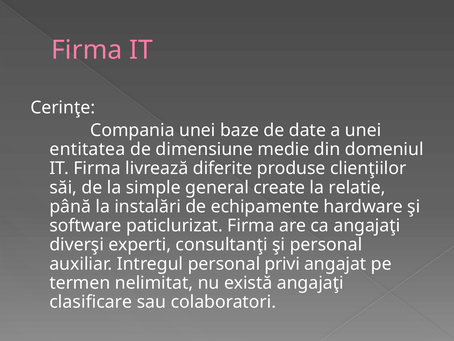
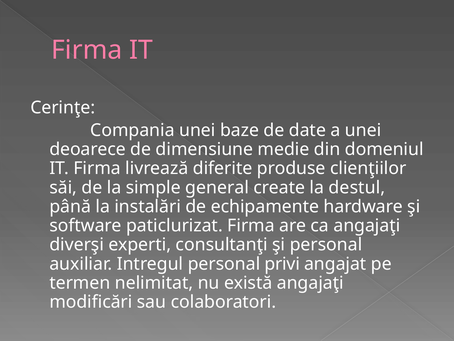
entitatea: entitatea -> deoarece
relatie: relatie -> destul
clasificare: clasificare -> modificări
